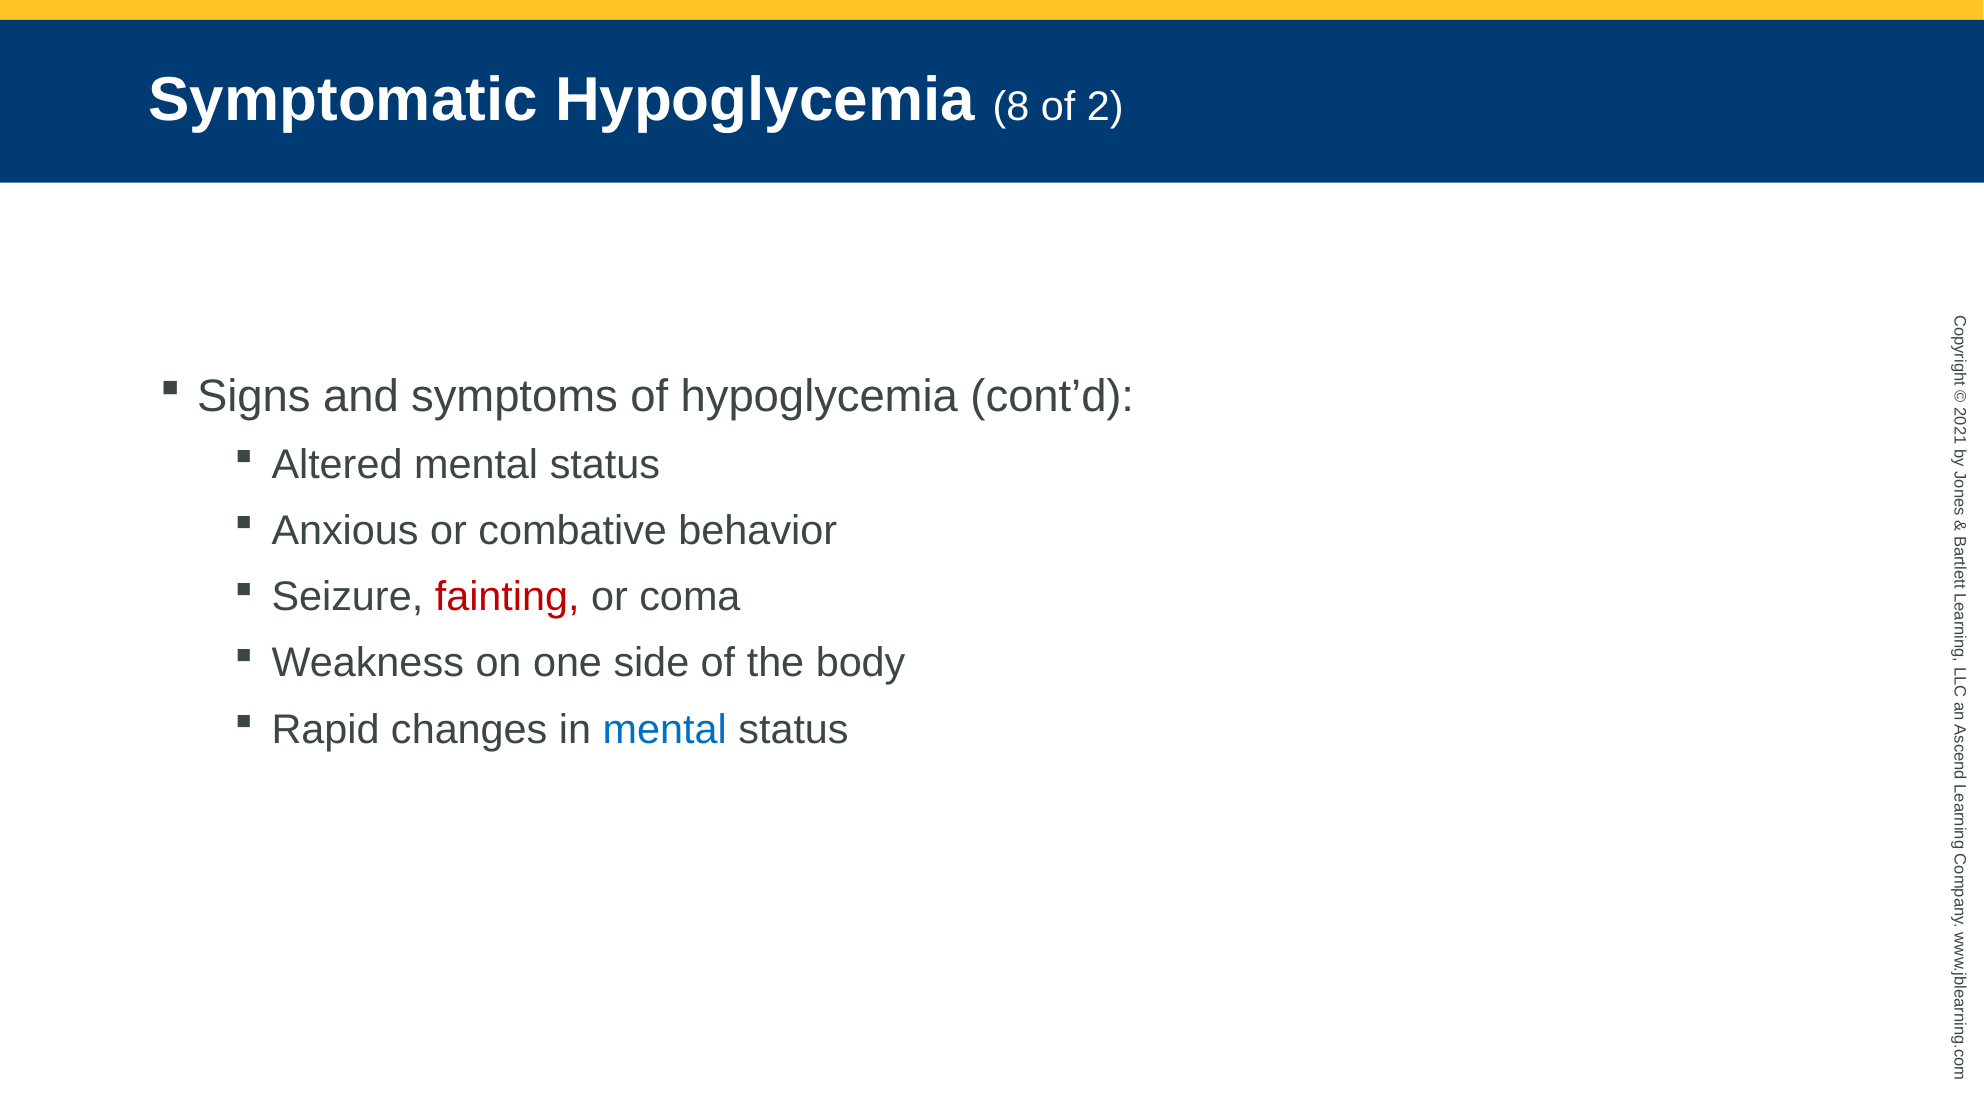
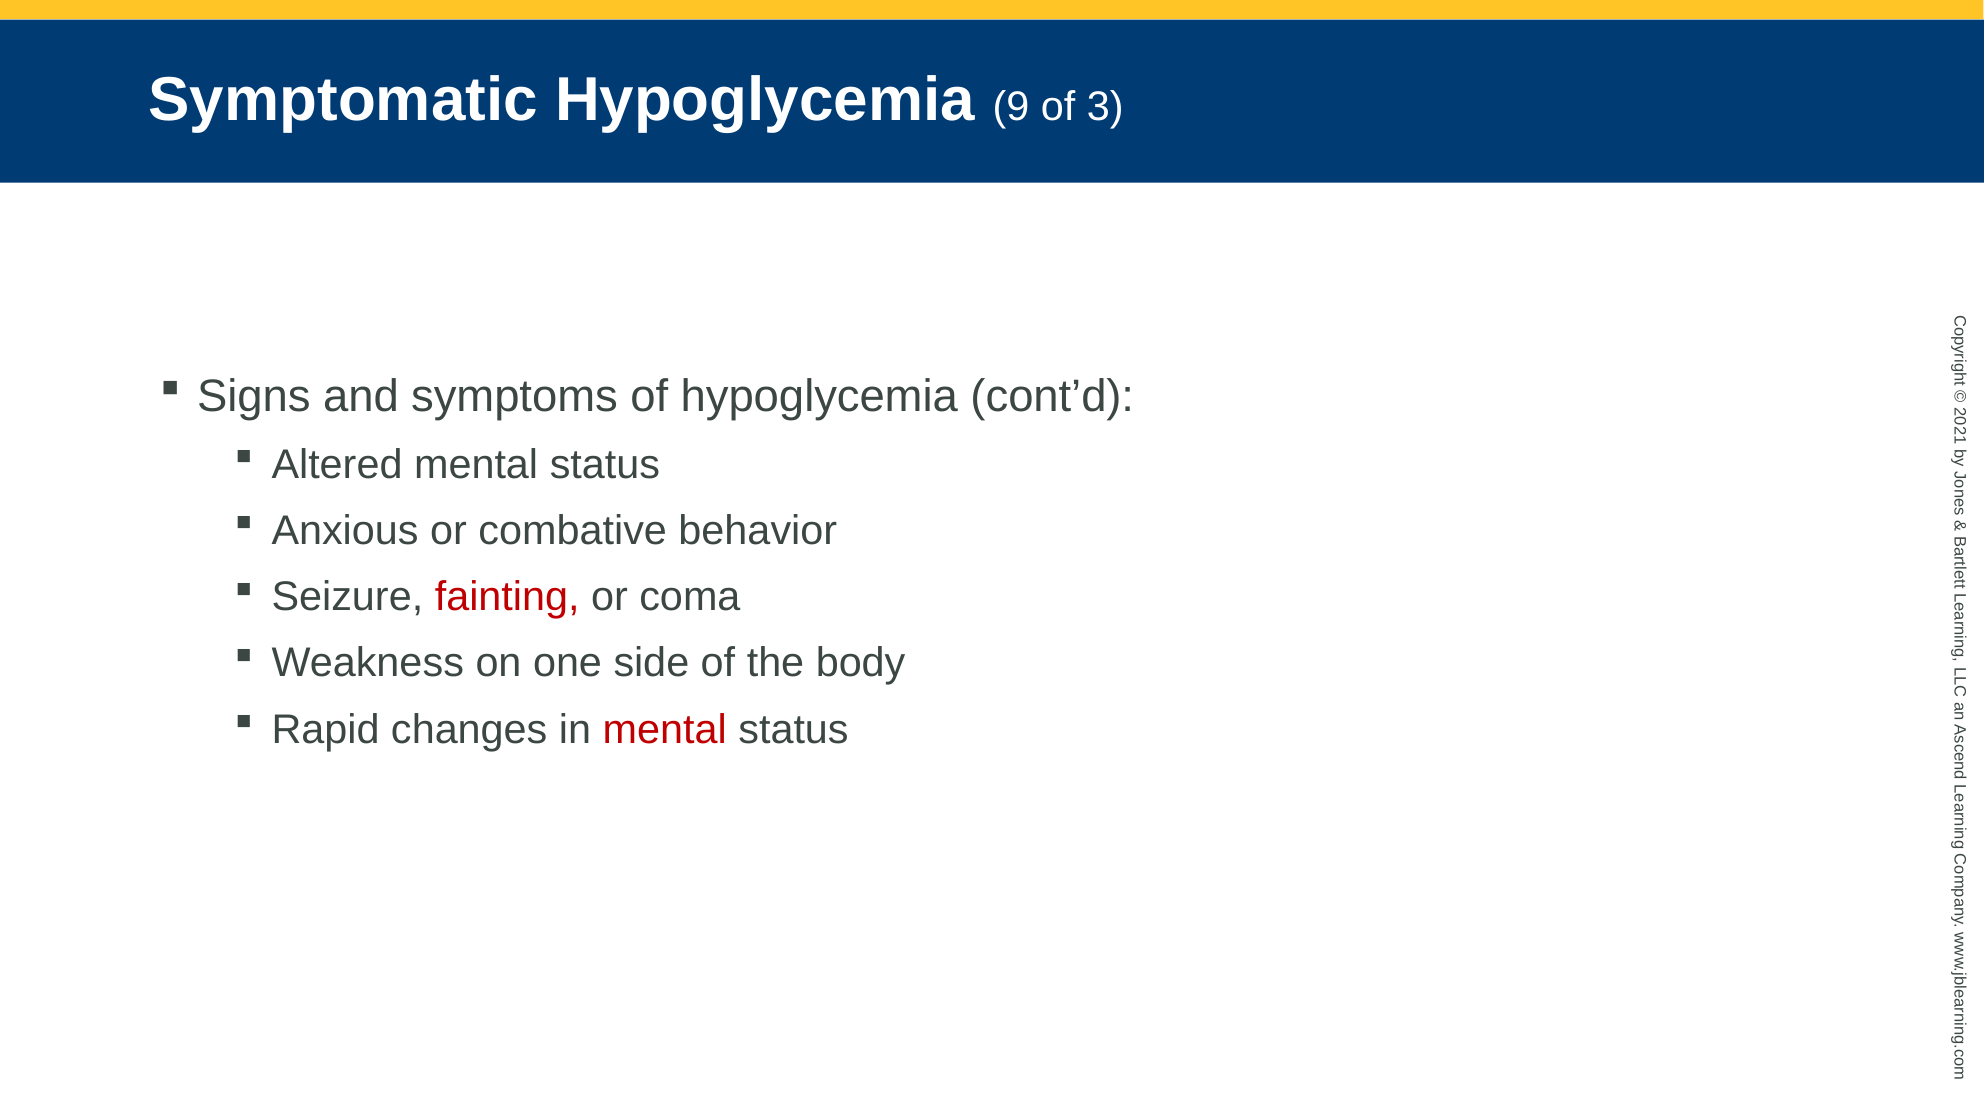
8: 8 -> 9
of 2: 2 -> 3
mental at (665, 729) colour: blue -> red
